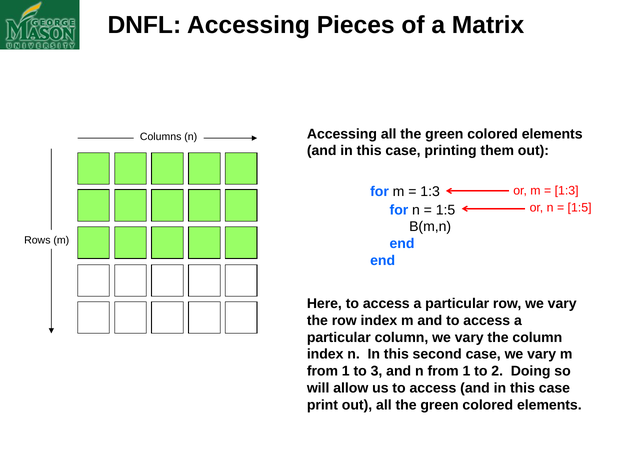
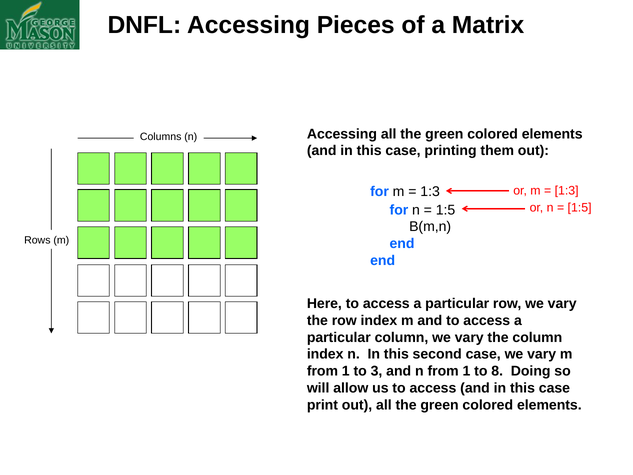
2: 2 -> 8
